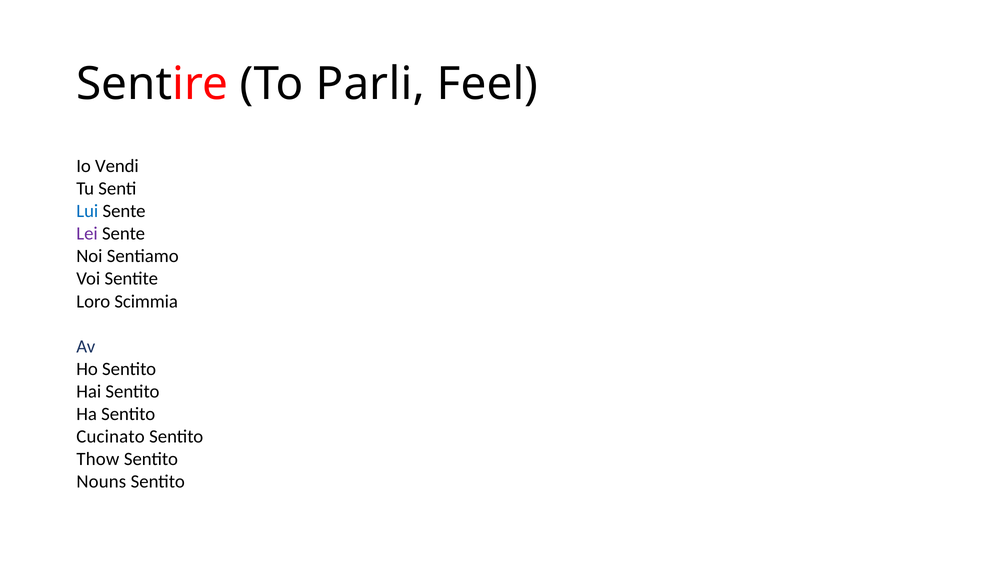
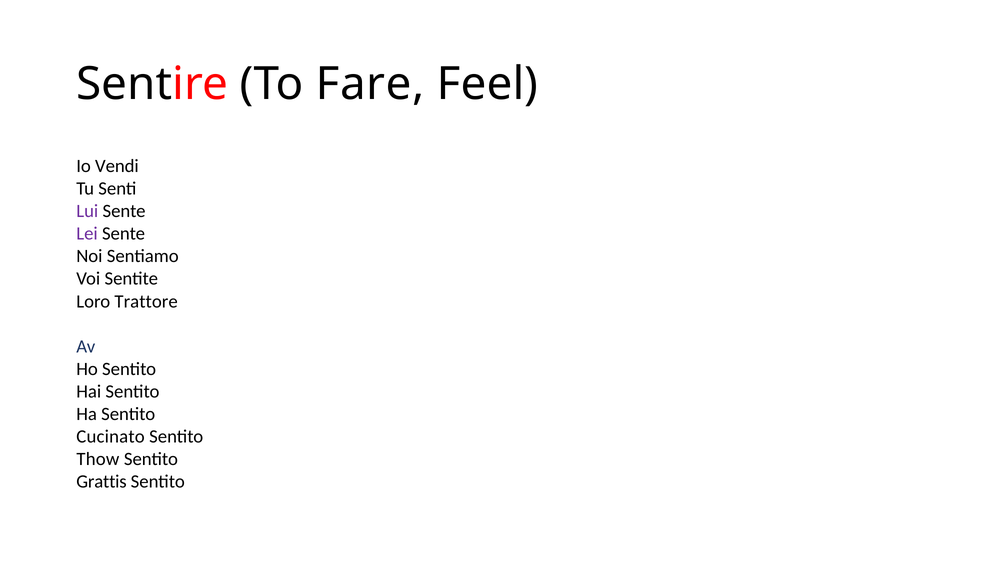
Parli: Parli -> Fare
Lui colour: blue -> purple
Scimmia: Scimmia -> Trattore
Nouns: Nouns -> Grattis
